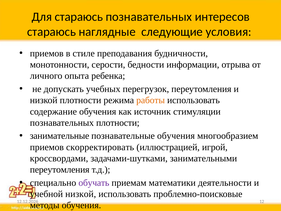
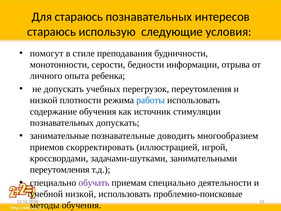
наглядные: наглядные -> использую
приемов at (47, 53): приемов -> помогут
работы colour: orange -> blue
познавательных плотности: плотности -> допускать
познавательные обучения: обучения -> доводить
приемам математики: математики -> специально
